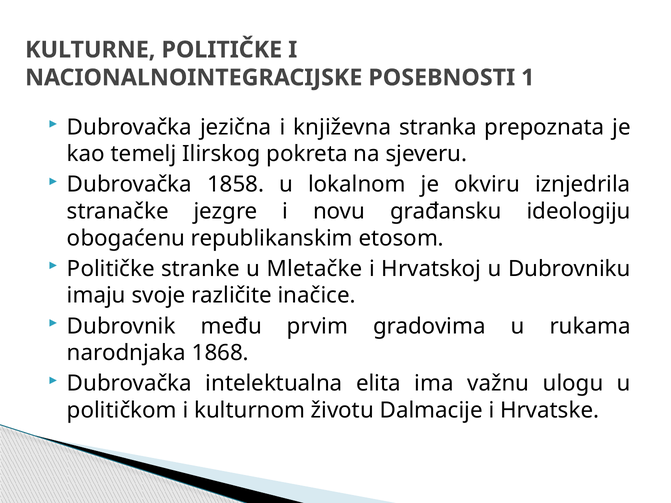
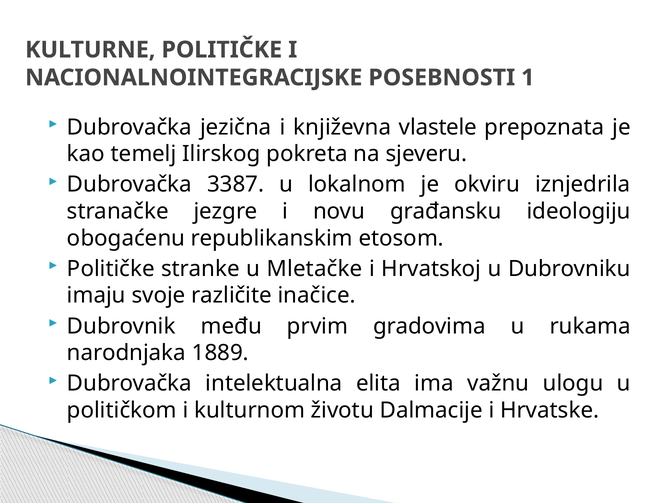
stranka: stranka -> vlastele
1858: 1858 -> 3387
1868: 1868 -> 1889
